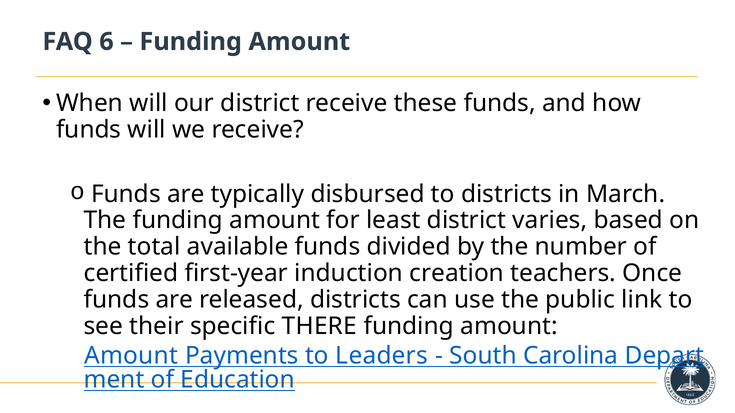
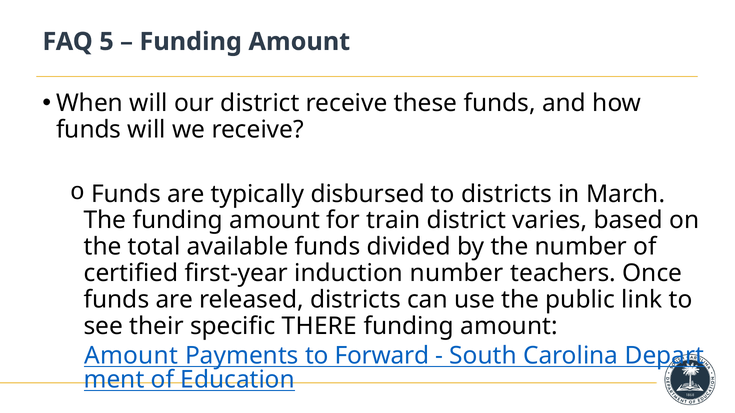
6: 6 -> 5
least: least -> train
induction creation: creation -> number
Leaders: Leaders -> Forward
